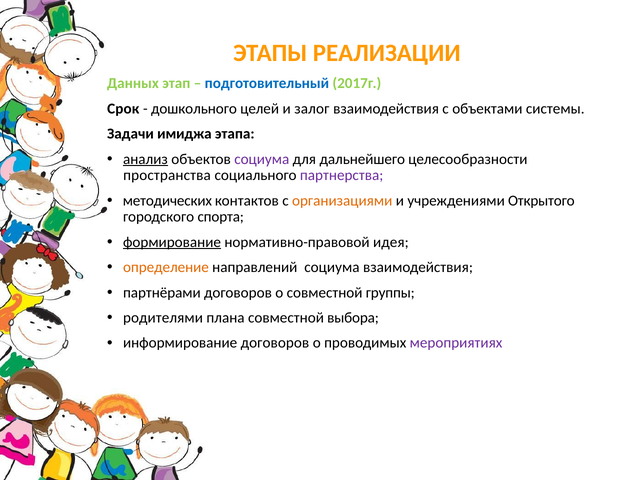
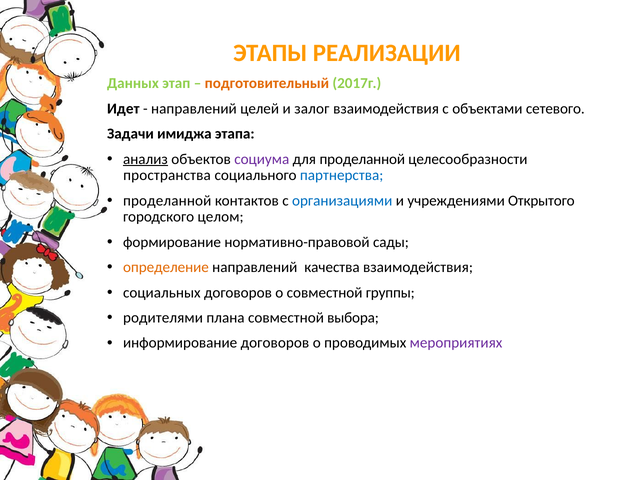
подготовительный colour: blue -> orange
Срок: Срок -> Идет
дошкольного at (194, 109): дошкольного -> направлений
системы: системы -> сетевого
для дальнейшего: дальнейшего -> проделанной
партнерства colour: purple -> blue
методических at (167, 201): методических -> проделанной
организациями colour: orange -> blue
спорта: спорта -> целом
формирование underline: present -> none
идея: идея -> сады
направлений социума: социума -> качества
партнёрами: партнёрами -> социальных
